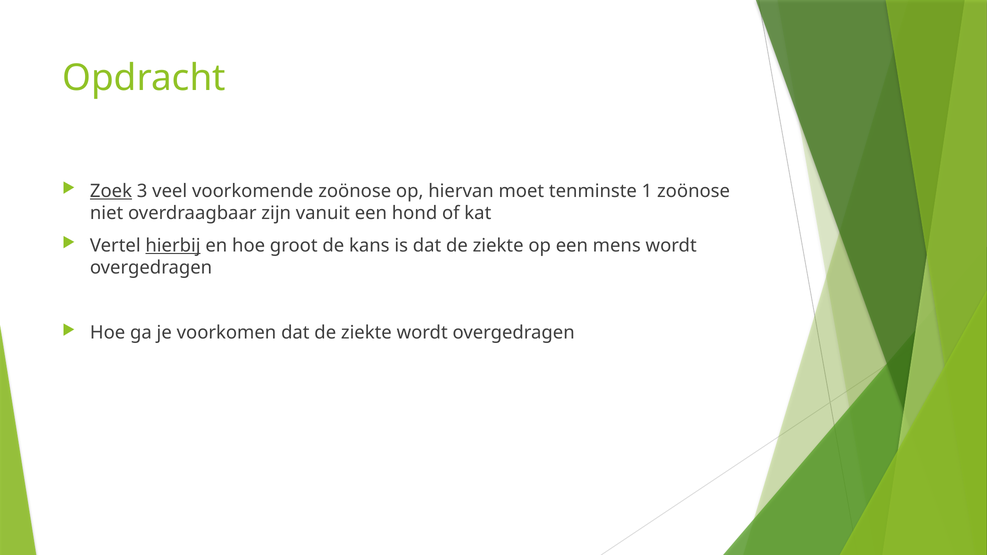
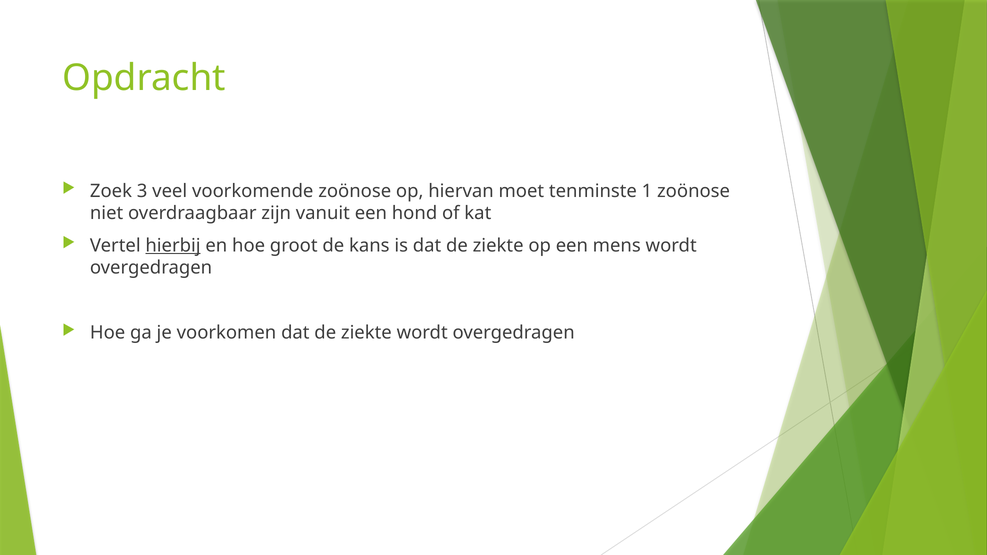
Zoek underline: present -> none
